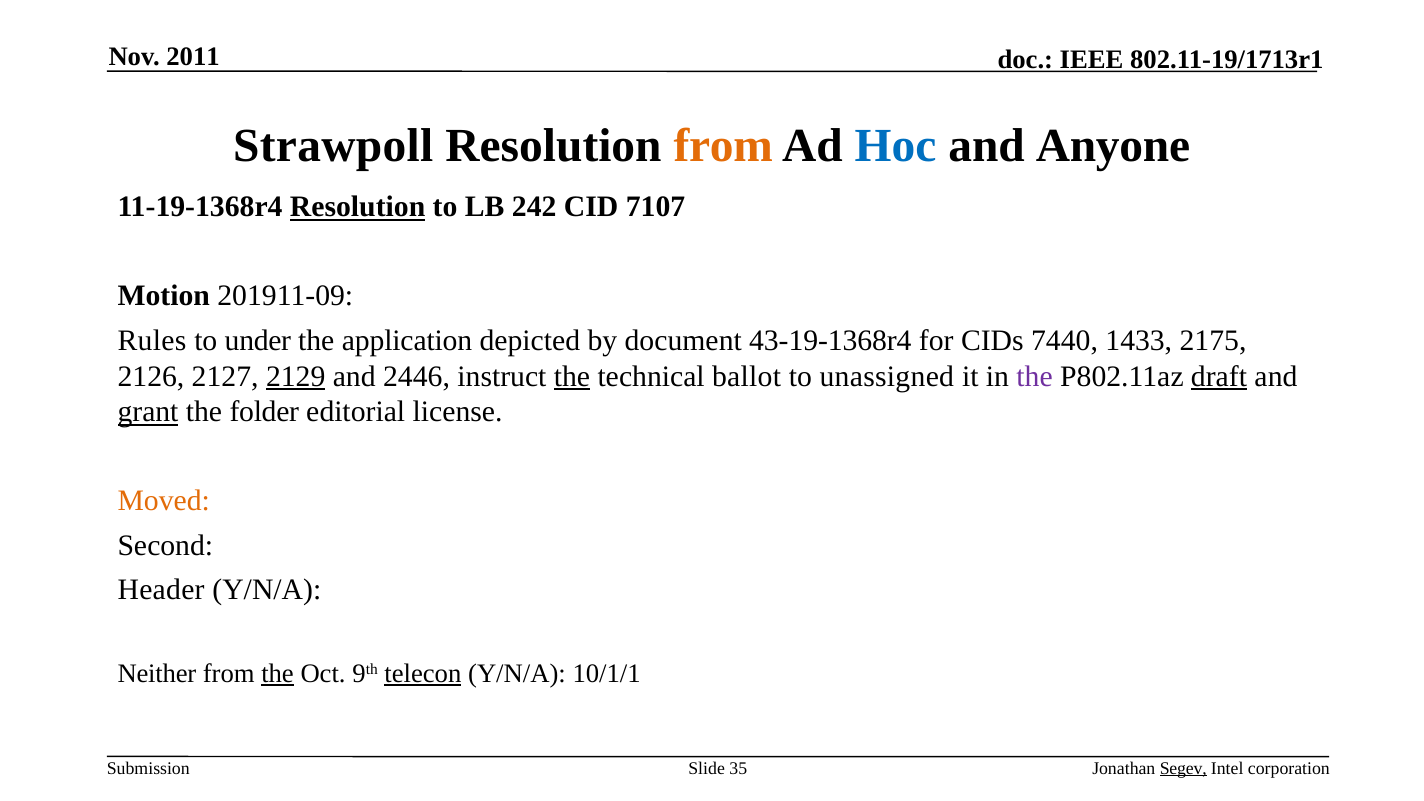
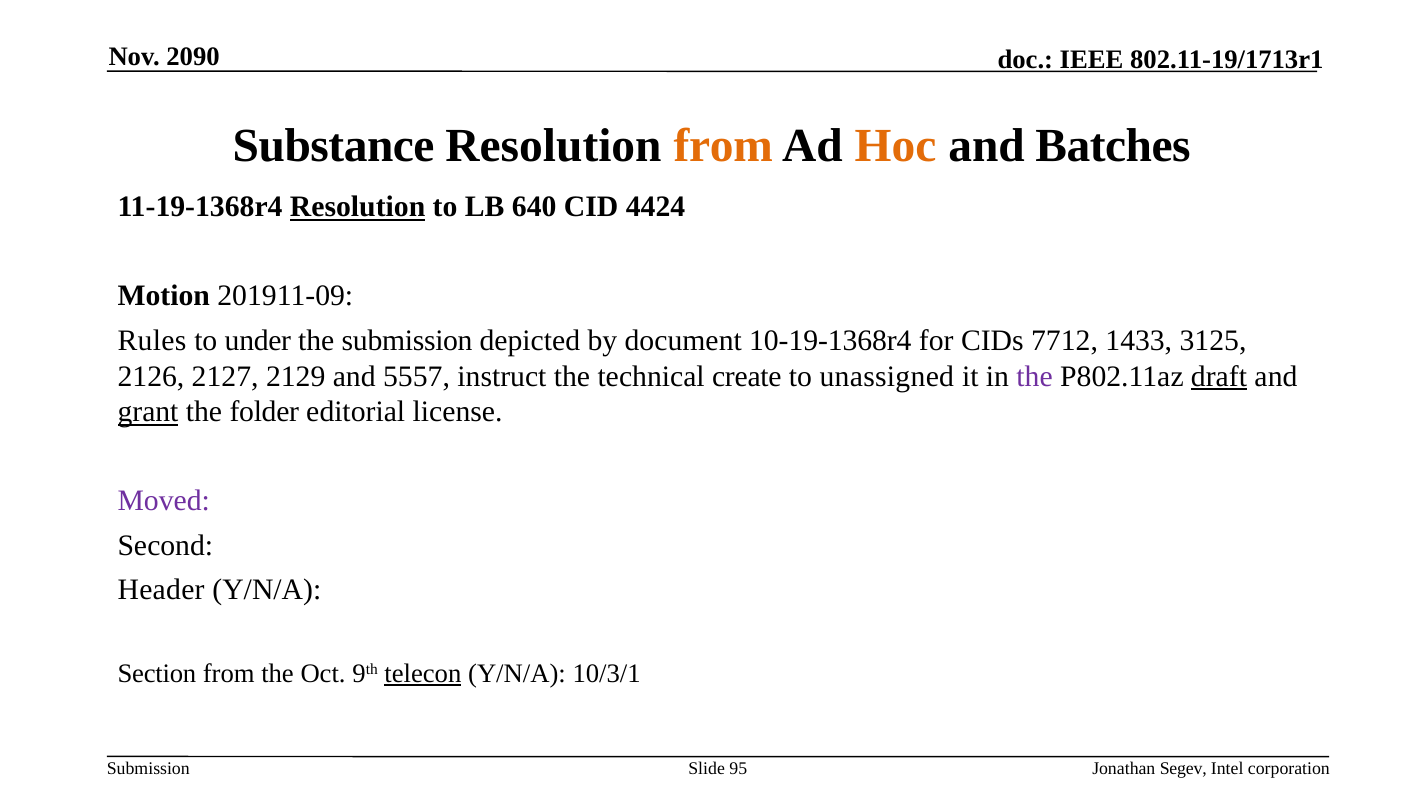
2011: 2011 -> 2090
Strawpoll: Strawpoll -> Substance
Hoc colour: blue -> orange
Anyone: Anyone -> Batches
242: 242 -> 640
7107: 7107 -> 4424
the application: application -> submission
43-19-1368r4: 43-19-1368r4 -> 10-19-1368r4
7440: 7440 -> 7712
2175: 2175 -> 3125
2129 underline: present -> none
2446: 2446 -> 5557
the at (572, 376) underline: present -> none
ballot: ballot -> create
Moved colour: orange -> purple
Neither: Neither -> Section
the at (278, 673) underline: present -> none
10/1/1: 10/1/1 -> 10/3/1
35: 35 -> 95
Segev underline: present -> none
